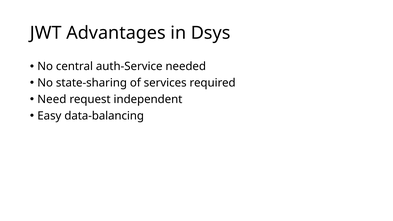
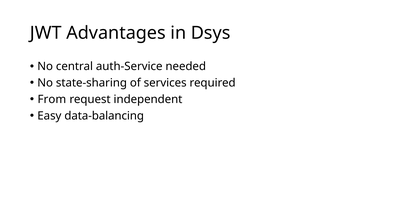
Need: Need -> From
